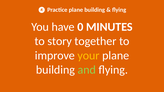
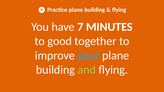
0: 0 -> 7
story: story -> good
your colour: yellow -> light blue
